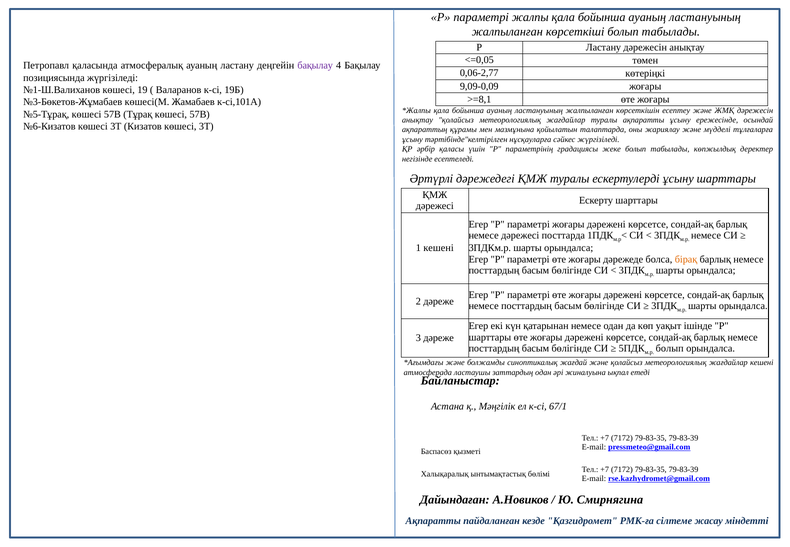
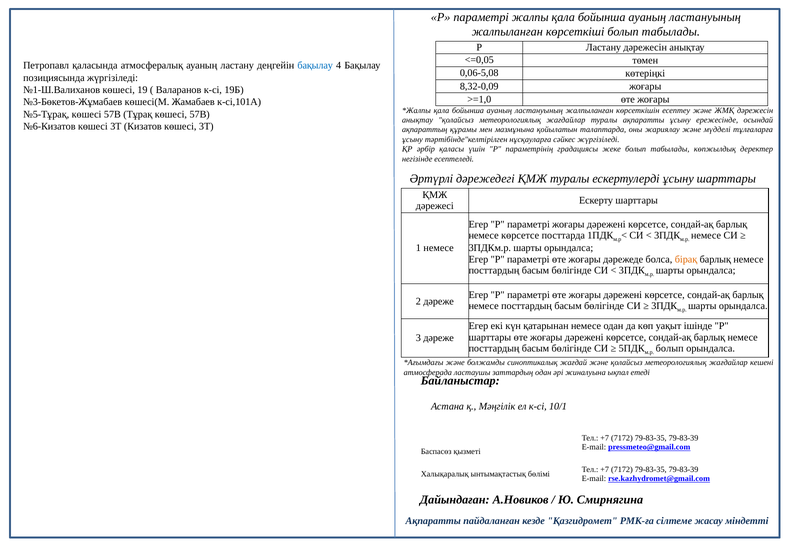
бақылау at (315, 66) colour: purple -> blue
0,06-2,77: 0,06-2,77 -> 0,06-5,08
9,09-0,09: 9,09-0,09 -> 8,32-0,09
>=8,1: >=8,1 -> >=1,0
немесе дәрежесі: дәрежесі -> көрсетсе
1 кешені: кешені -> немесе
67/1: 67/1 -> 10/1
